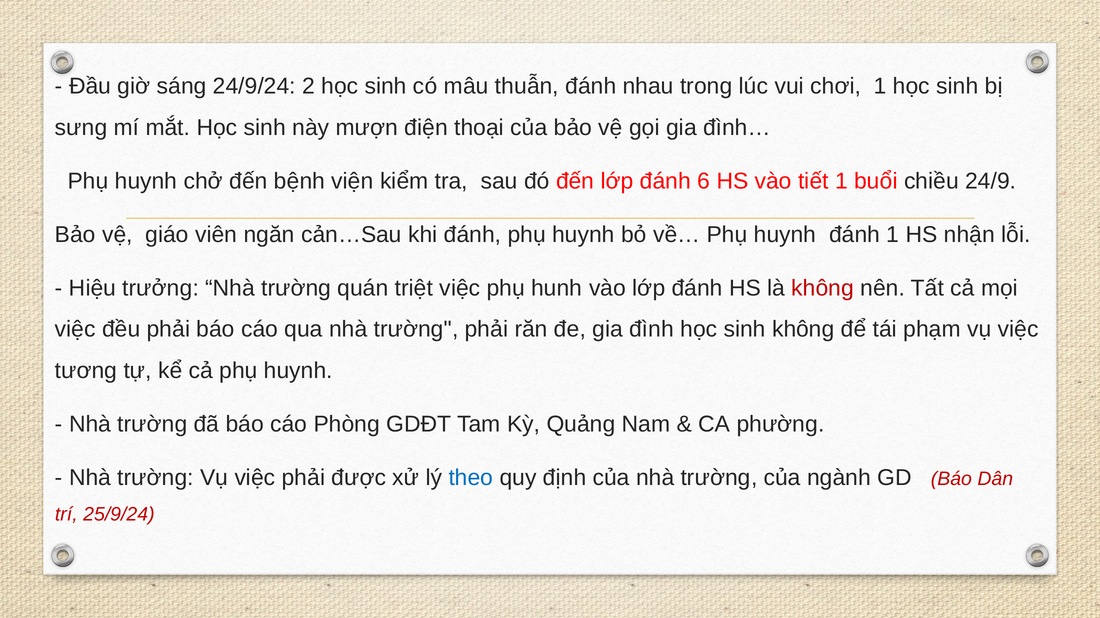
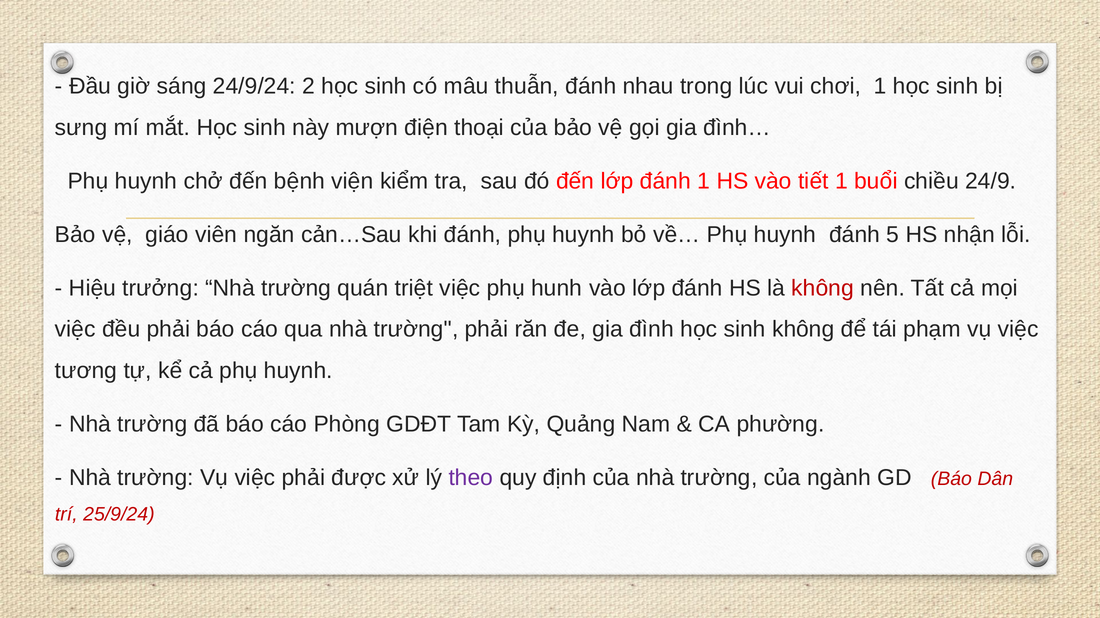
đánh 6: 6 -> 1
đánh 1: 1 -> 5
theo colour: blue -> purple
